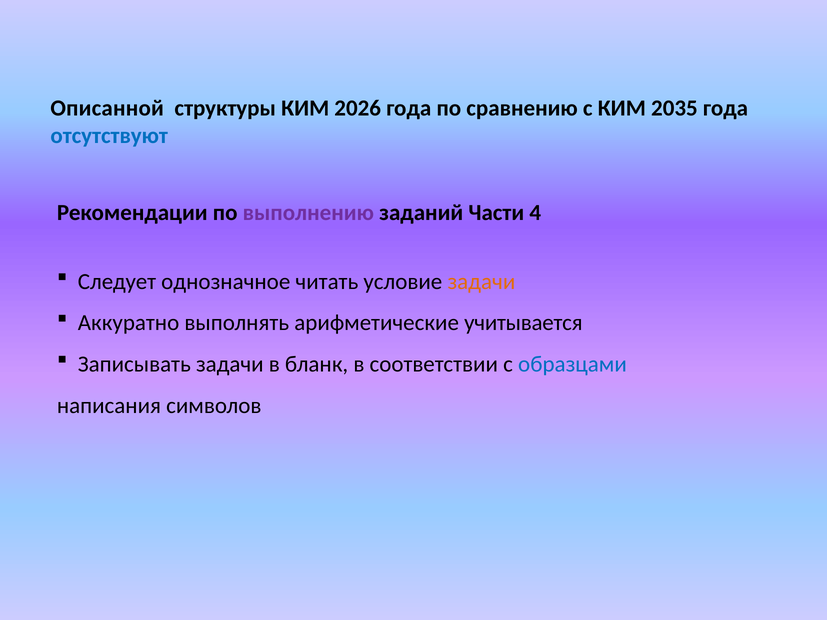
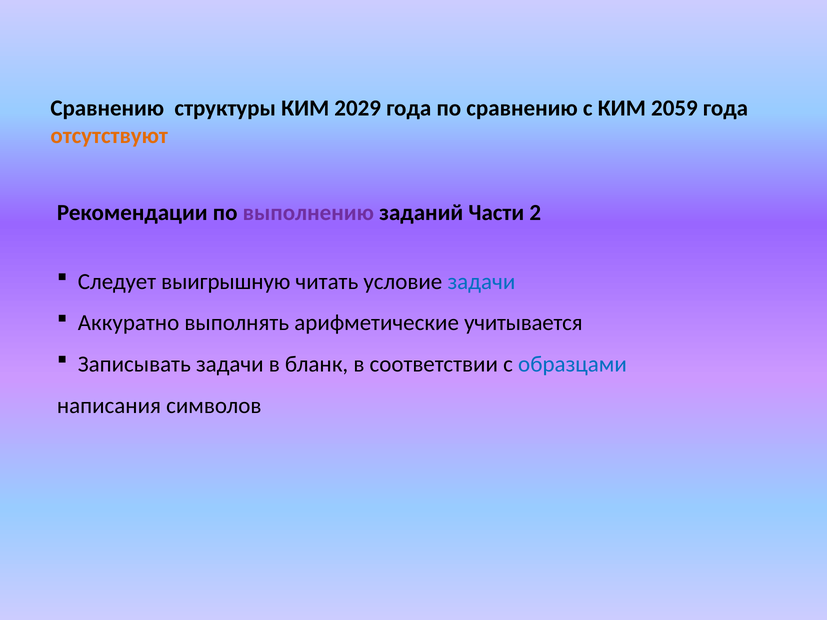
Описанной at (107, 108): Описанной -> Сравнению
2026: 2026 -> 2029
2035: 2035 -> 2059
отсутствуют colour: blue -> orange
4: 4 -> 2
однозначное: однозначное -> выигрышную
задачи at (481, 282) colour: orange -> blue
